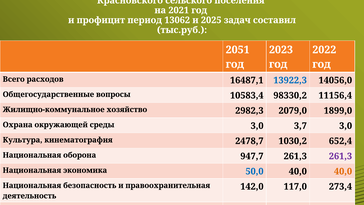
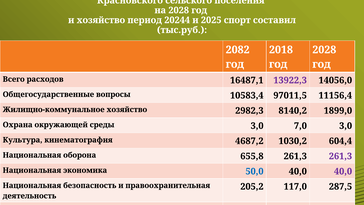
на 2021: 2021 -> 2028
и профицит: профицит -> хозяйство
13062: 13062 -> 20244
2025 задач: задач -> спорт
2051: 2051 -> 2082
2023: 2023 -> 2018
2022 at (324, 50): 2022 -> 2028
13922,3 colour: blue -> purple
98330,2: 98330,2 -> 97011,5
2079,0: 2079,0 -> 8140,2
3,7: 3,7 -> 7,0
2478,7: 2478,7 -> 4687,2
652,4: 652,4 -> 604,4
947,7: 947,7 -> 655,8
40,0 at (343, 171) colour: orange -> purple
142,0: 142,0 -> 205,2
273,4: 273,4 -> 287,5
